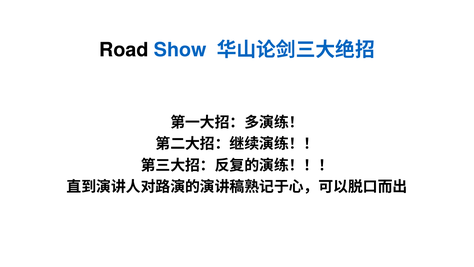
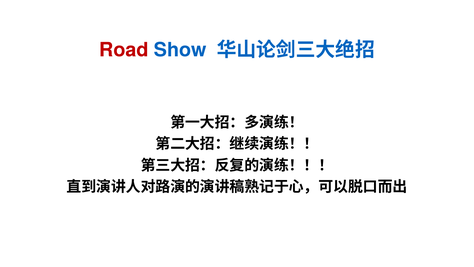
Road colour: black -> red
